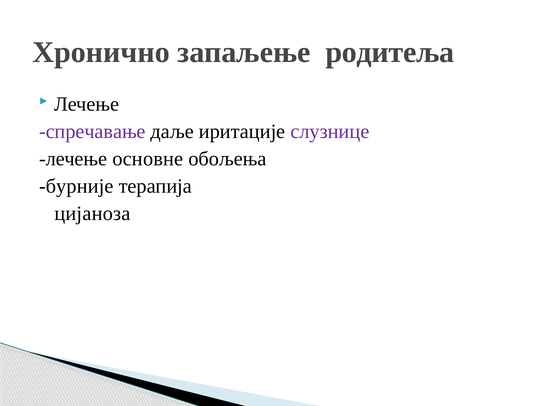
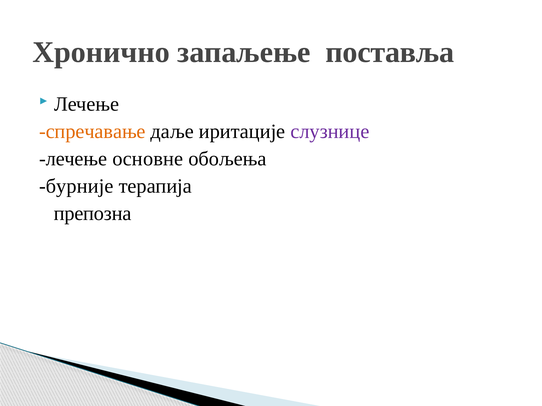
родитеља: родитеља -> поставља
спречавање colour: purple -> orange
цијаноза: цијаноза -> препозна
